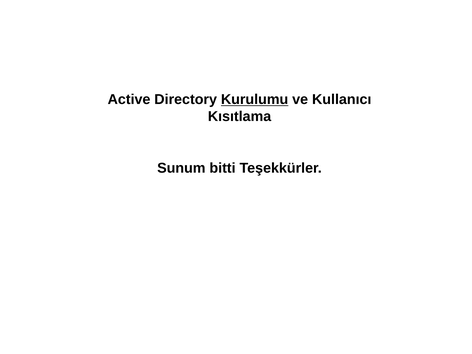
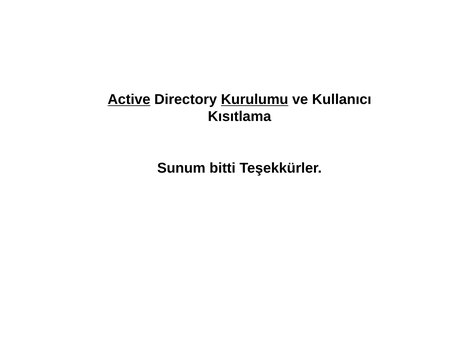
Active underline: none -> present
